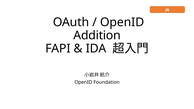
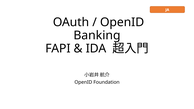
Addition: Addition -> Banking
